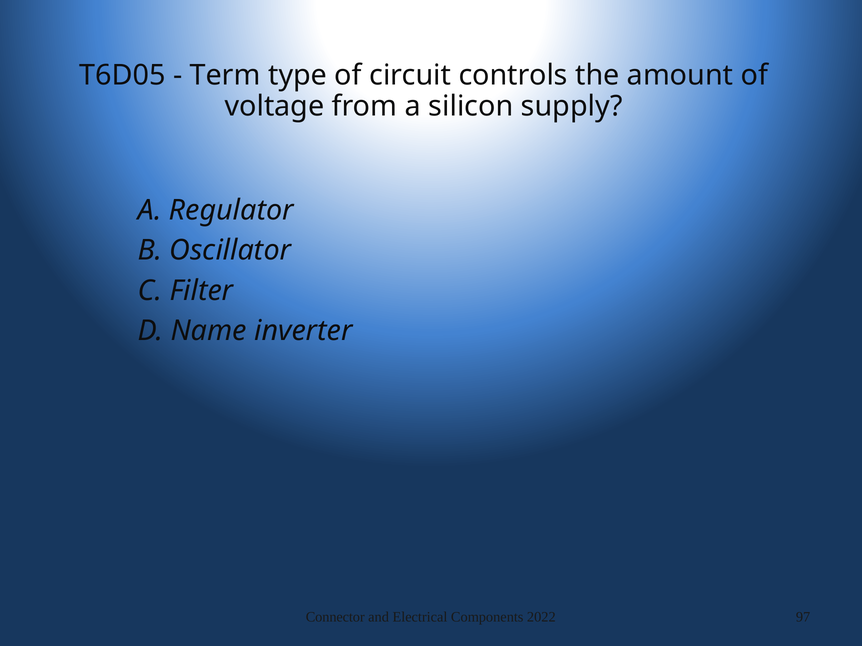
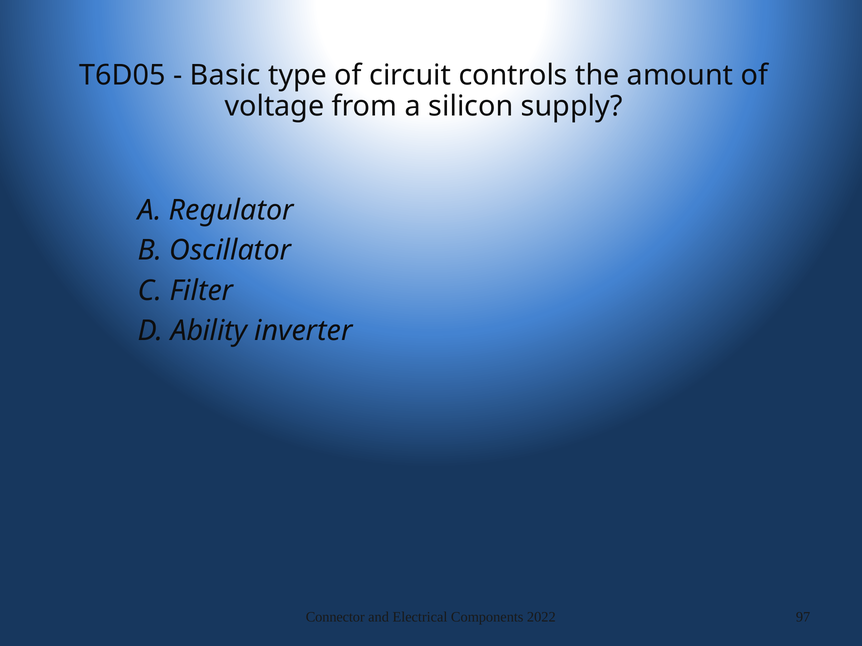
Term: Term -> Basic
Name: Name -> Ability
